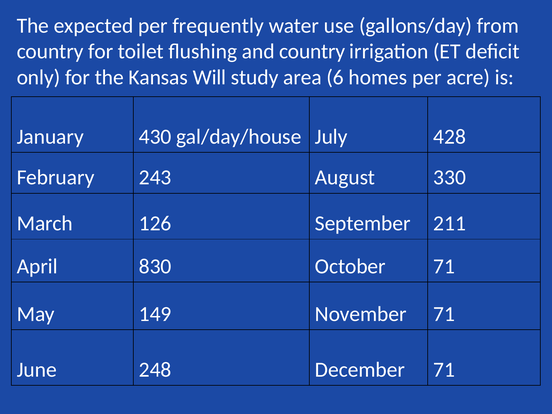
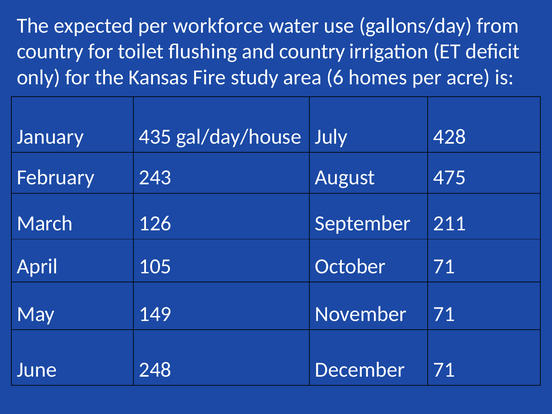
frequently: frequently -> workforce
Will: Will -> Fire
430: 430 -> 435
330: 330 -> 475
830: 830 -> 105
